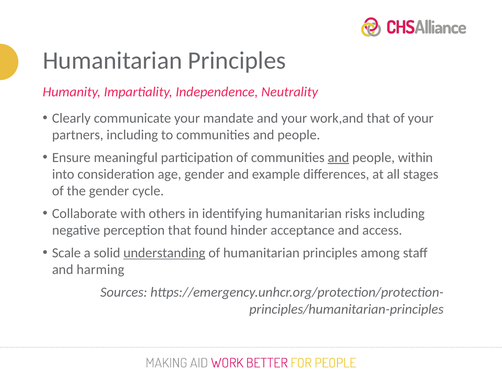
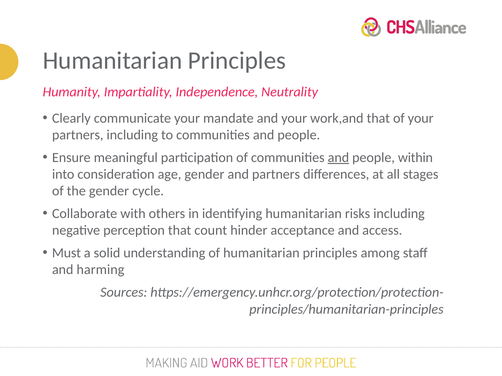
and example: example -> partners
found: found -> count
Scale: Scale -> Must
understanding underline: present -> none
